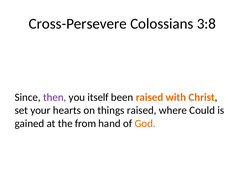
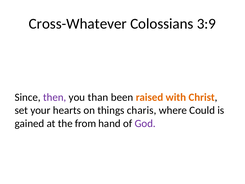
Cross-Persevere: Cross-Persevere -> Cross-Whatever
3:8: 3:8 -> 3:9
itself: itself -> than
things raised: raised -> charis
God colour: orange -> purple
